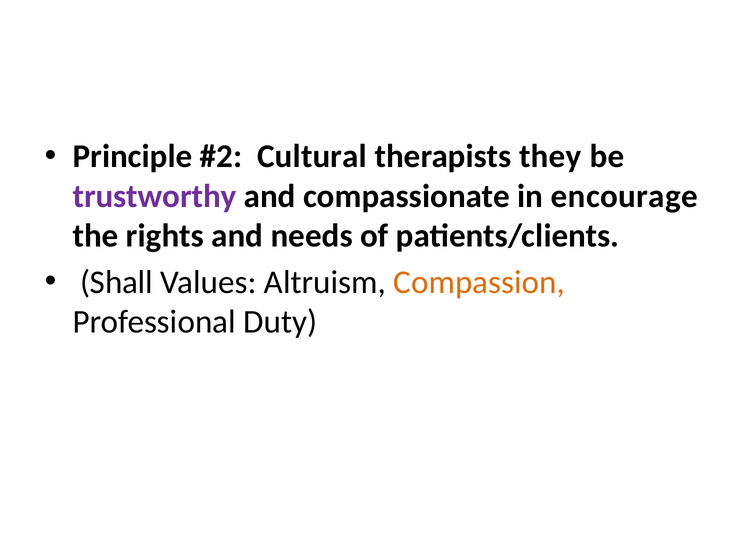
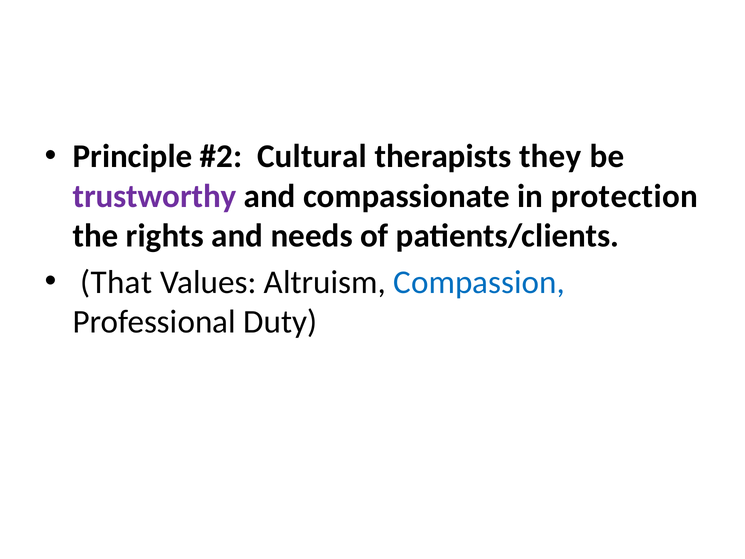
encourage: encourage -> protection
Shall: Shall -> That
Compassion colour: orange -> blue
